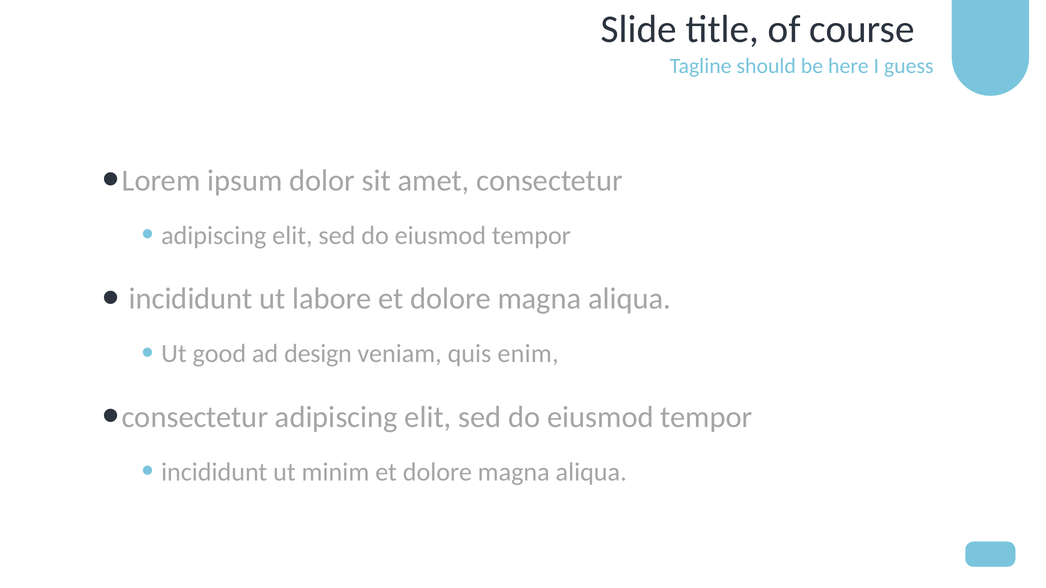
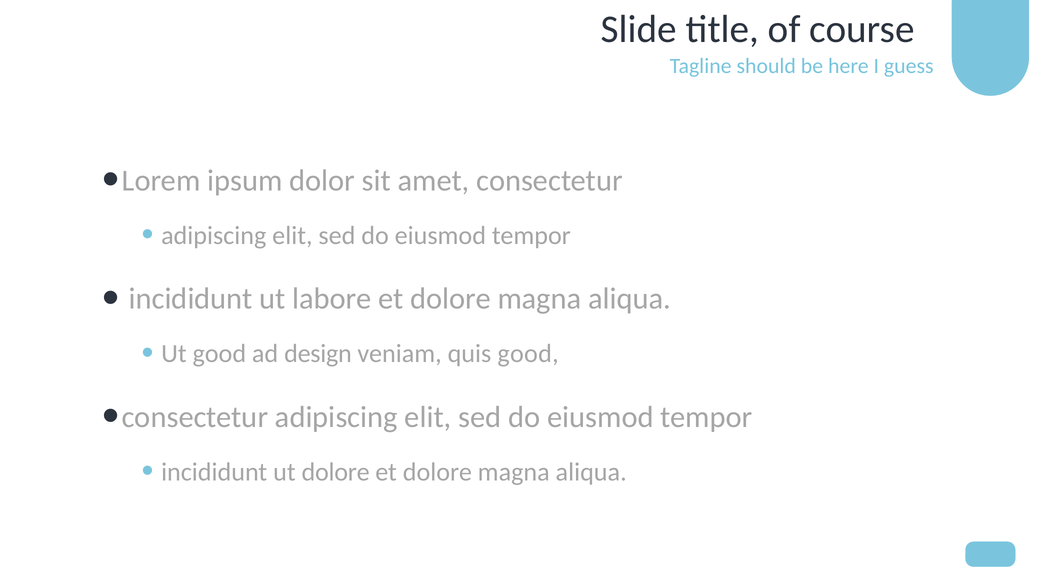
quis enim: enim -> good
ut minim: minim -> dolore
